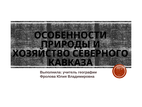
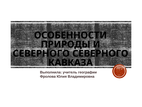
ХОЗЯЙСТВО at (41, 53): ХОЗЯЙСТВО -> СЕВЕРНОГО
